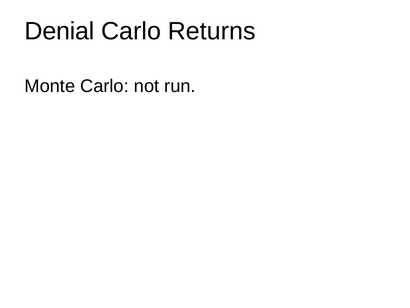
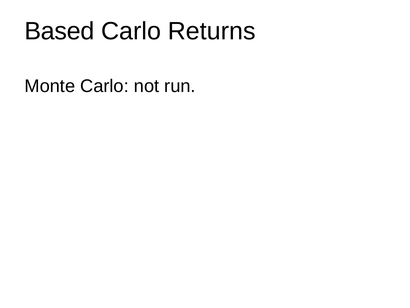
Denial: Denial -> Based
